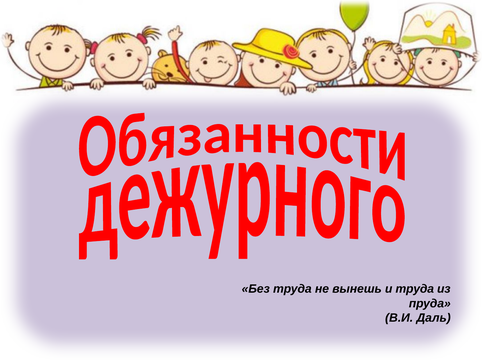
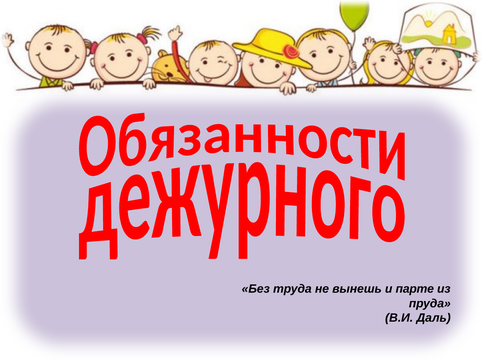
и труда: труда -> парте
